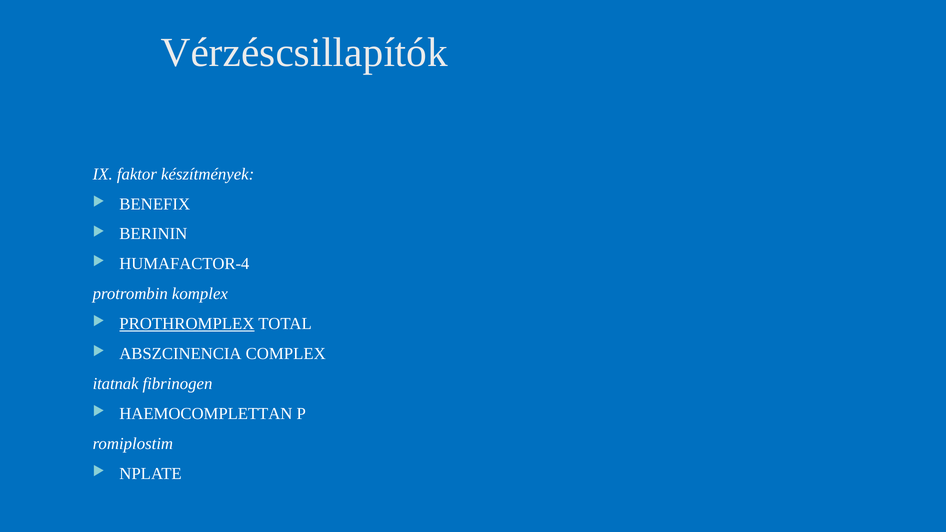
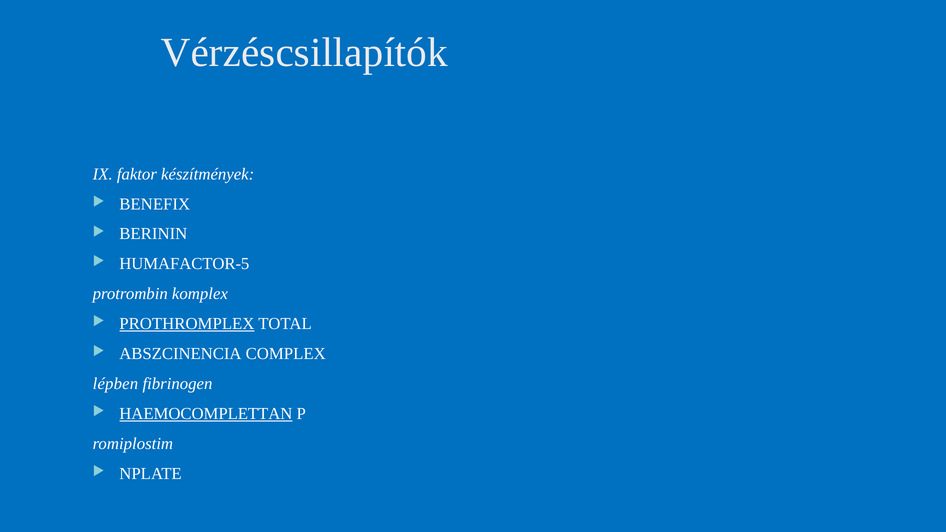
HUMAFACTOR-4: HUMAFACTOR-4 -> HUMAFACTOR-5
itatnak: itatnak -> lépben
HAEMOCOMPLETTAN underline: none -> present
